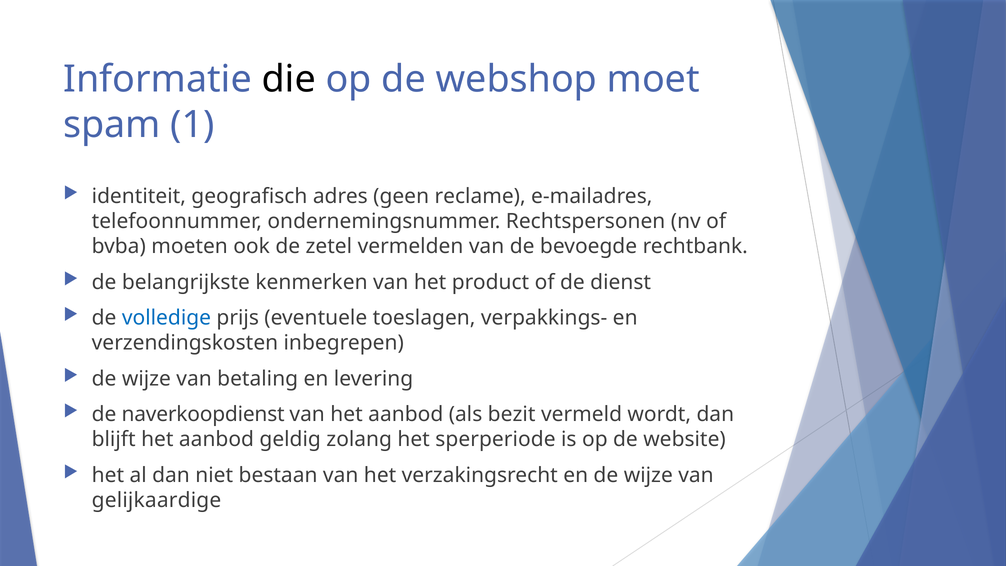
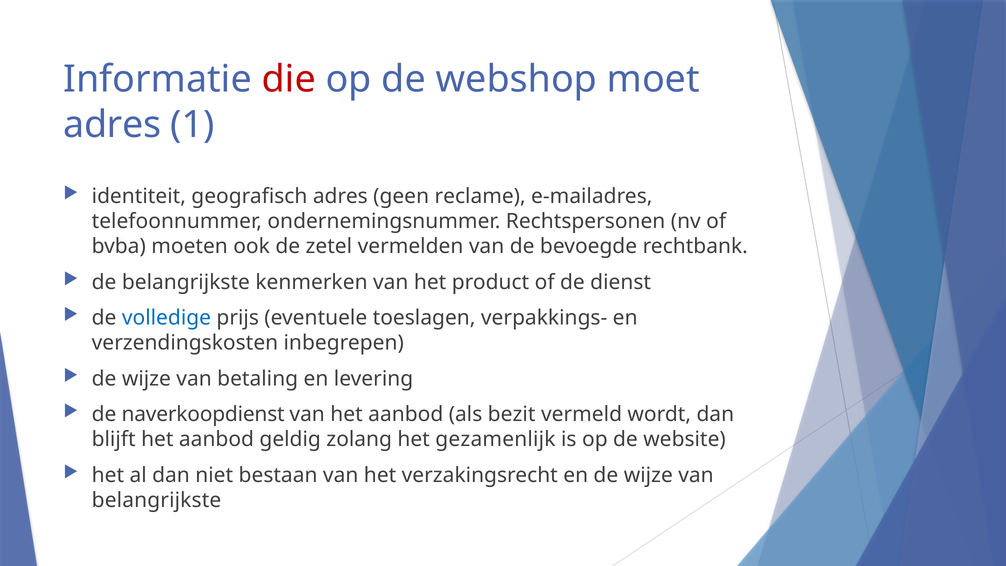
die colour: black -> red
spam at (112, 125): spam -> adres
sperperiode: sperperiode -> gezamenlijk
gelijkaardige at (156, 500): gelijkaardige -> belangrijkste
